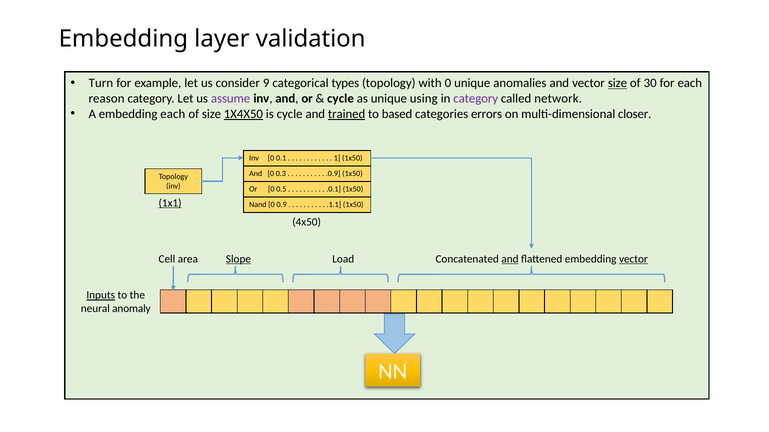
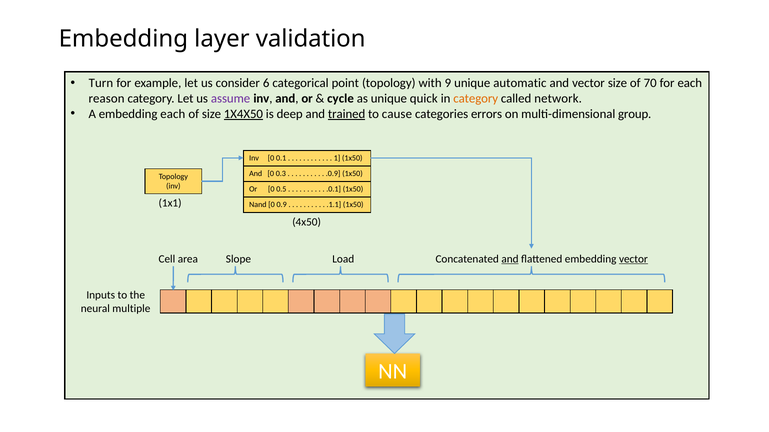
9: 9 -> 6
types: types -> point
with 0: 0 -> 9
anomalies: anomalies -> automatic
size at (617, 83) underline: present -> none
30: 30 -> 70
using: using -> quick
category at (476, 99) colour: purple -> orange
is cycle: cycle -> deep
based: based -> cause
closer: closer -> group
1x1 underline: present -> none
Slope underline: present -> none
Inputs underline: present -> none
anomaly: anomaly -> multiple
